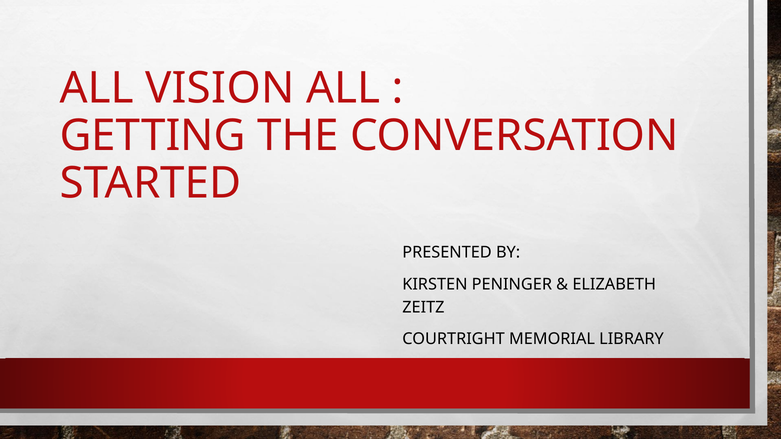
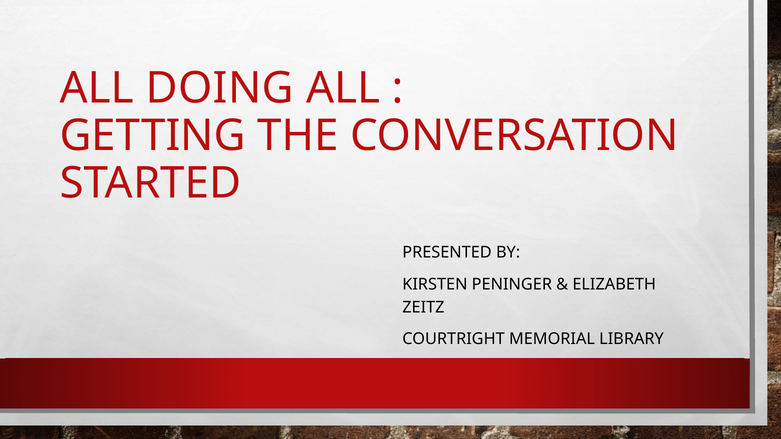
VISION: VISION -> DOING
